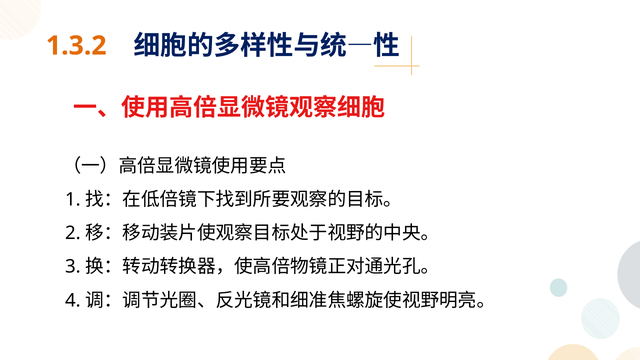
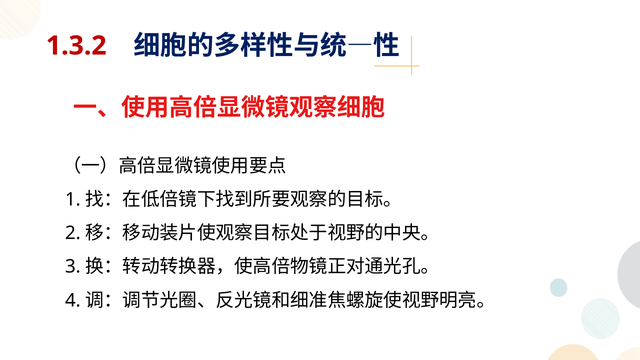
1.3.2 colour: orange -> red
